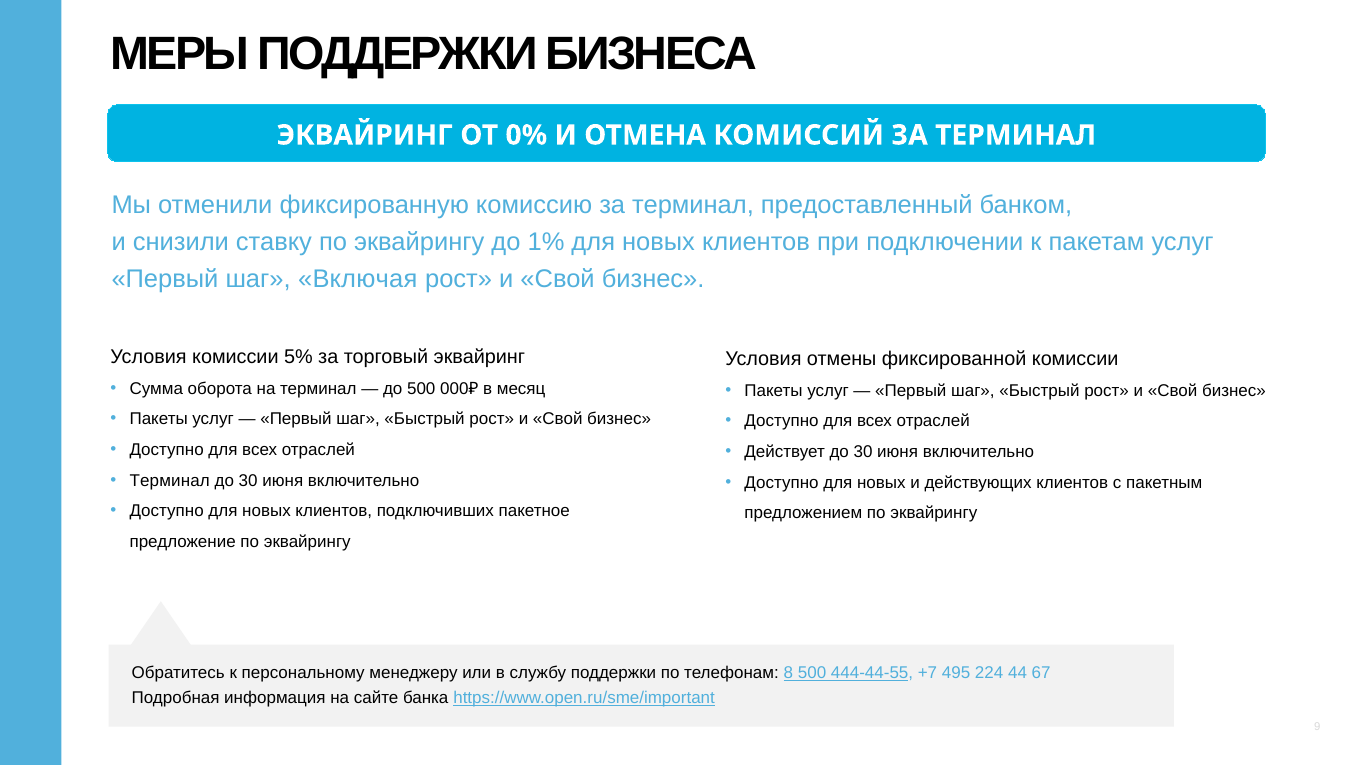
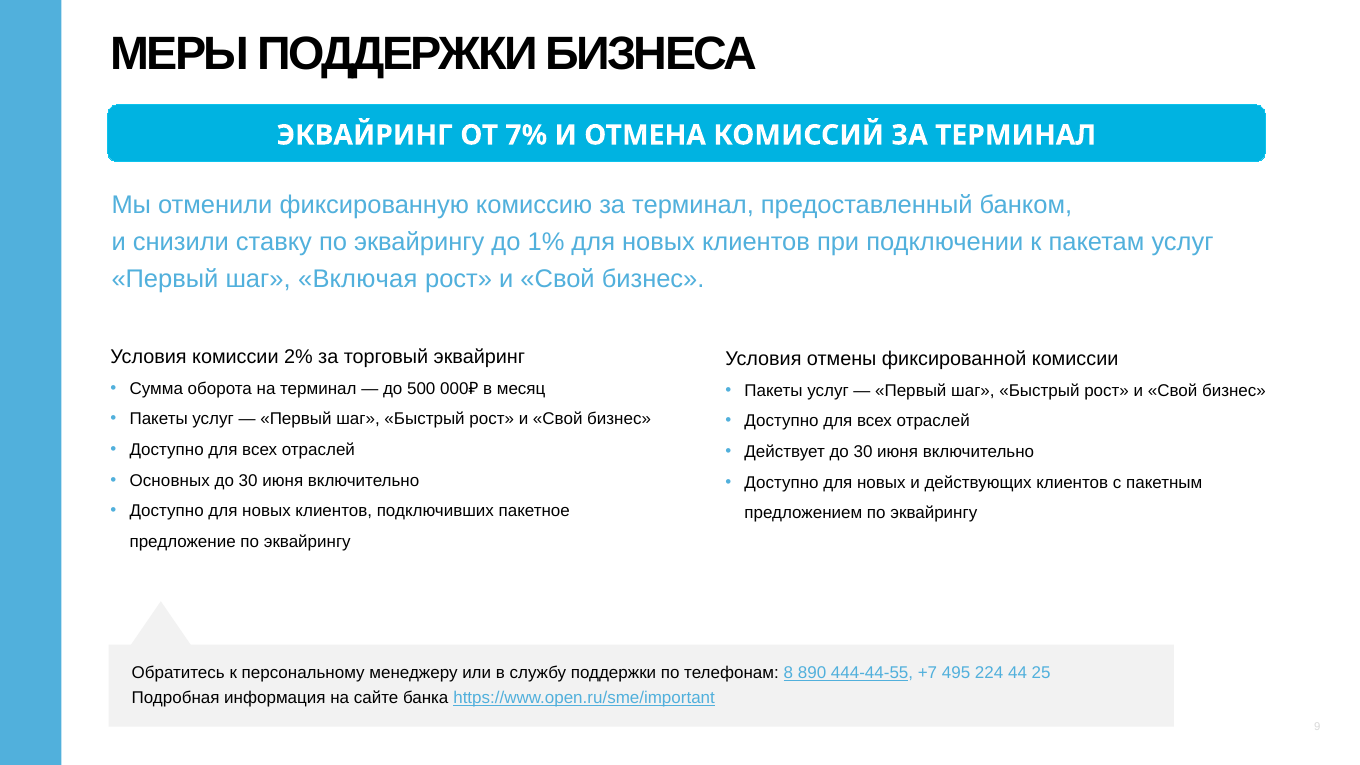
0%: 0% -> 7%
5%: 5% -> 2%
Терминал at (170, 481): Терминал -> Основных
8 500: 500 -> 890
67: 67 -> 25
